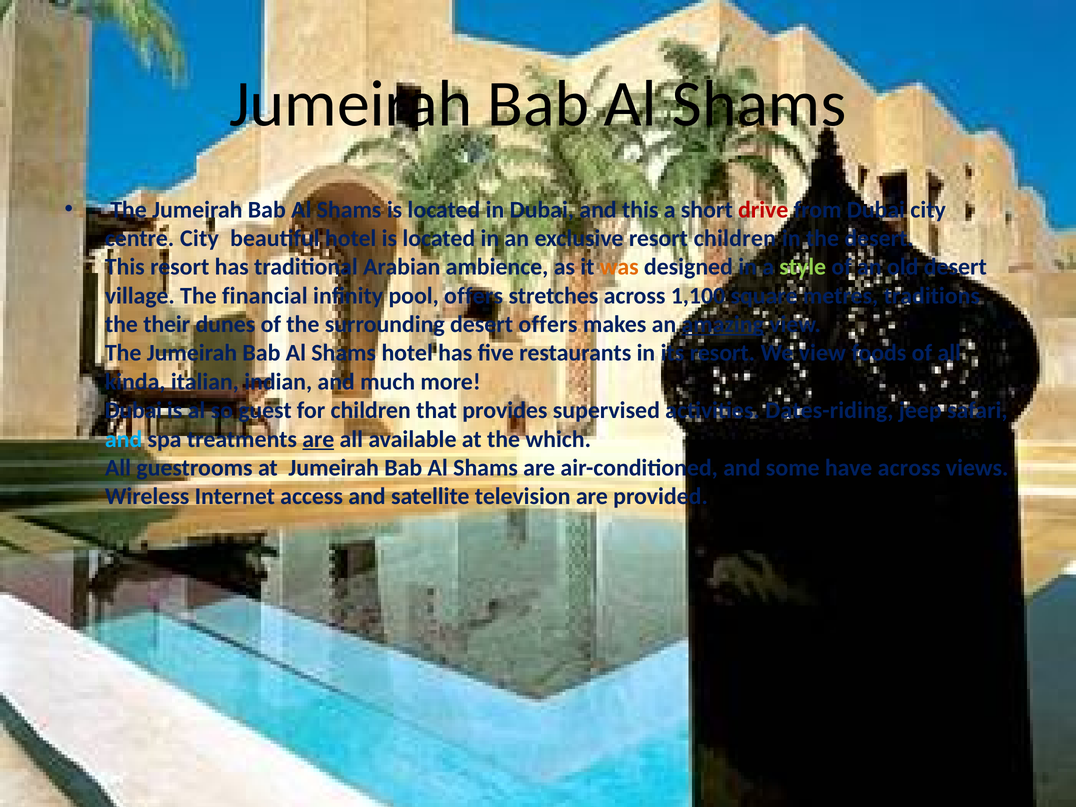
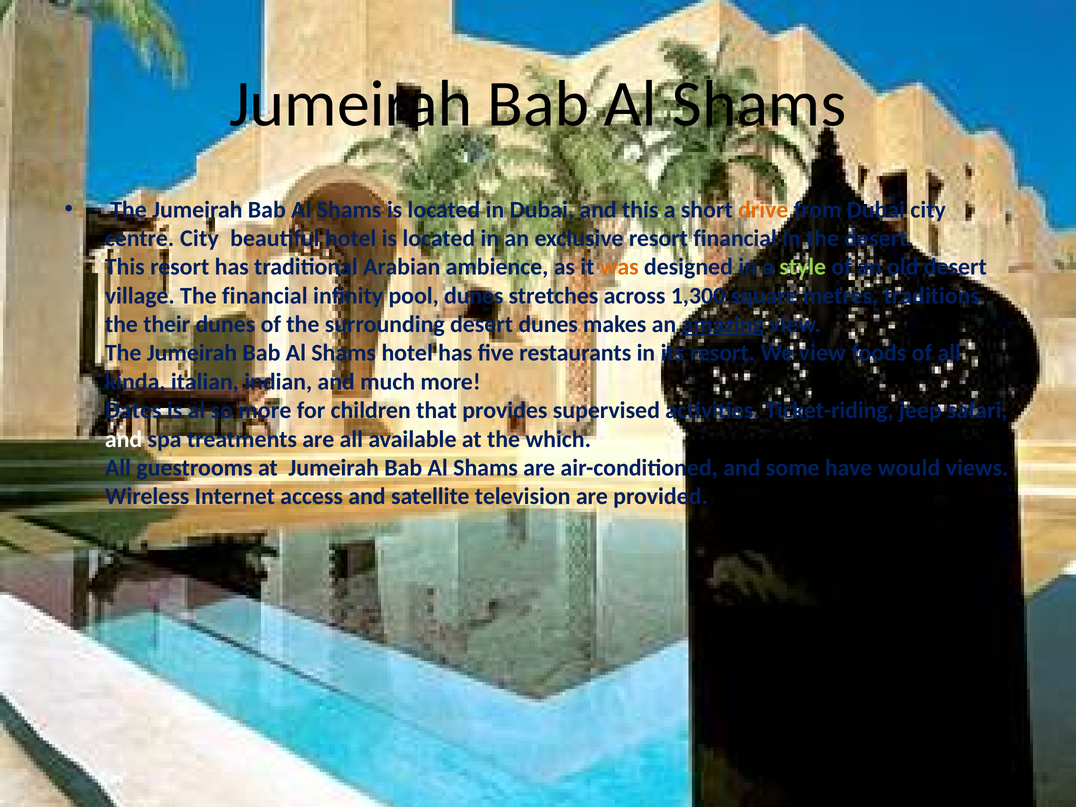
drive colour: red -> orange
resort children: children -> financial
pool offers: offers -> dunes
1,100: 1,100 -> 1,300
desert offers: offers -> dunes
Dubai at (133, 410): Dubai -> Dates
so guest: guest -> more
Dates-riding: Dates-riding -> Ticket-riding
and at (124, 439) colour: light blue -> white
are at (318, 439) underline: present -> none
have across: across -> would
